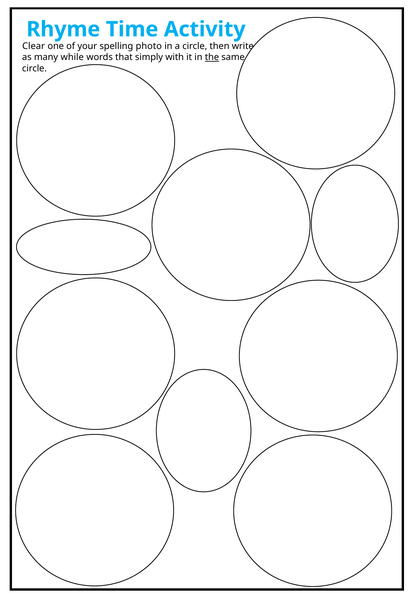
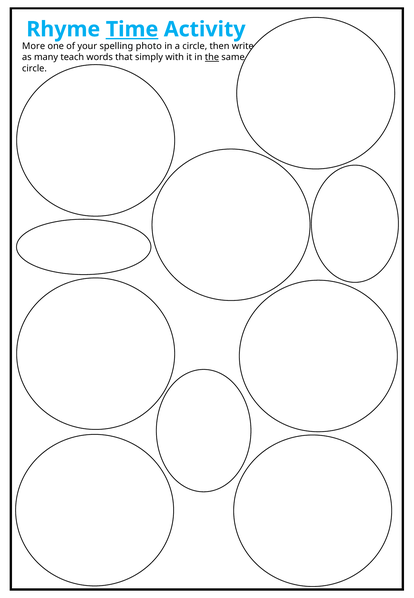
Time underline: none -> present
Clear: Clear -> More
while: while -> teach
